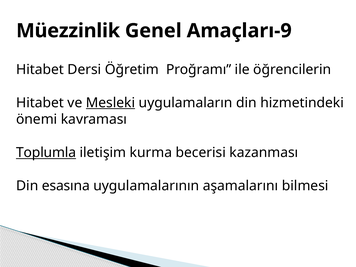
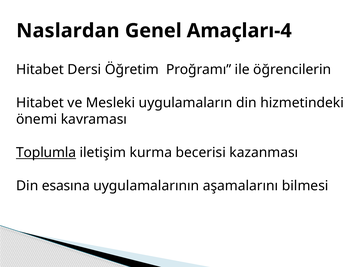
Müezzinlik: Müezzinlik -> Naslardan
Amaçları-9: Amaçları-9 -> Amaçları-4
Mesleki underline: present -> none
